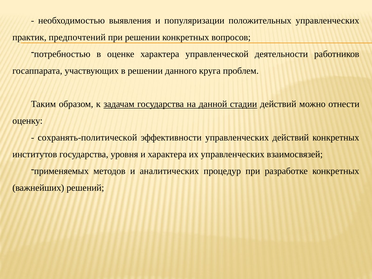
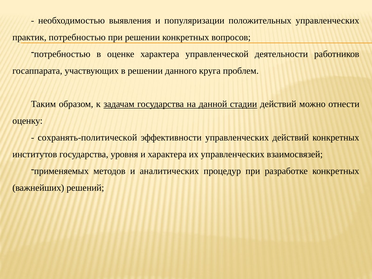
практик предпочтений: предпочтений -> потребностью
